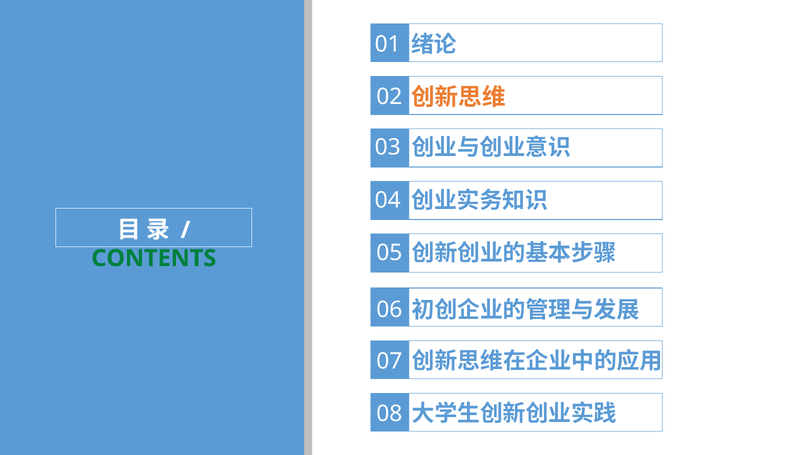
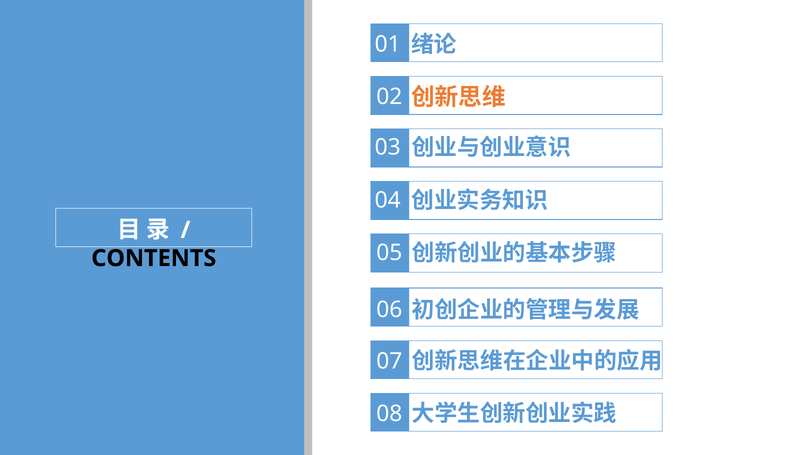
CONTENTS colour: green -> black
